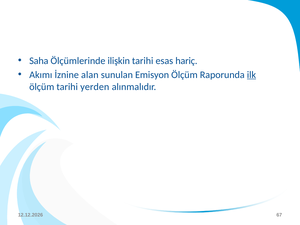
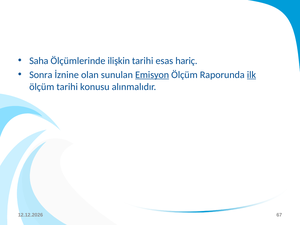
Akımı: Akımı -> Sonra
alan: alan -> olan
Emisyon underline: none -> present
yerden: yerden -> konusu
